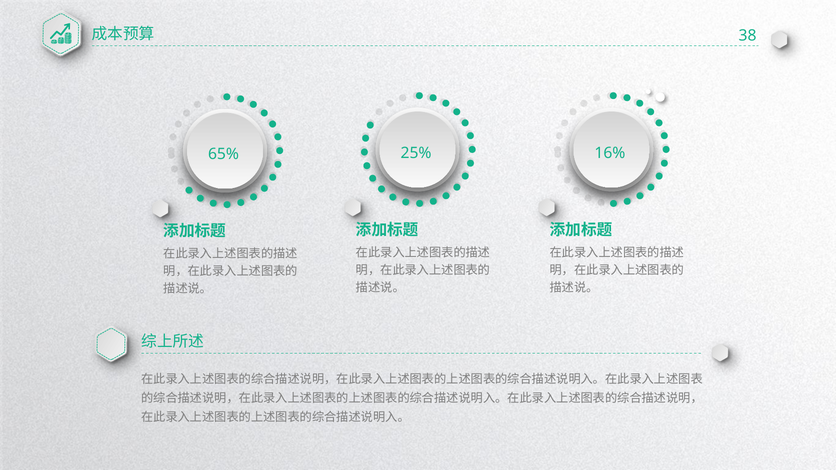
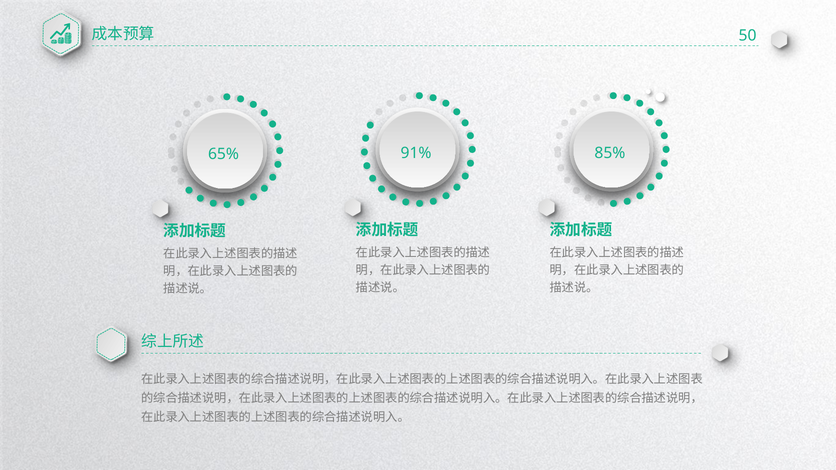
38: 38 -> 50
25%: 25% -> 91%
16%: 16% -> 85%
